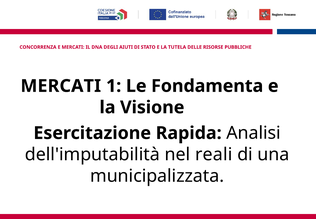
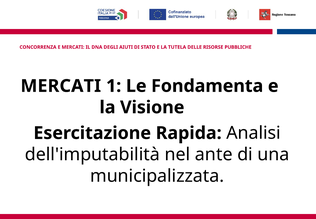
reali: reali -> ante
